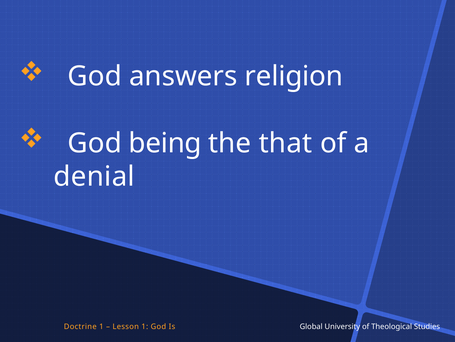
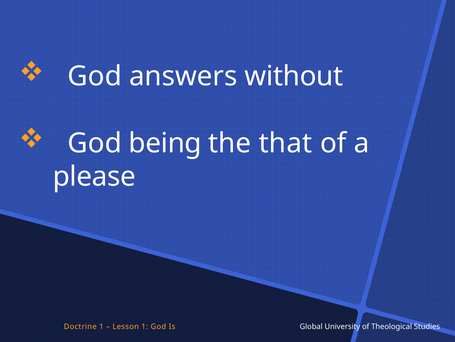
religion: religion -> without
denial: denial -> please
